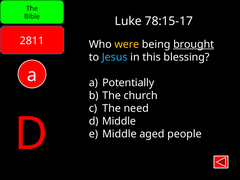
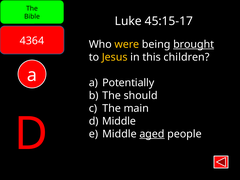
78:15-17: 78:15-17 -> 45:15-17
2811: 2811 -> 4364
Jesus colour: light blue -> yellow
blessing: blessing -> children
church: church -> should
need: need -> main
aged underline: none -> present
